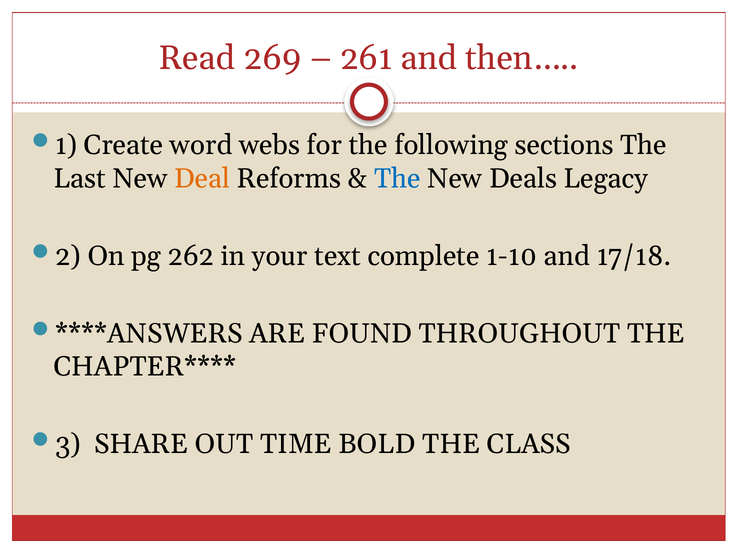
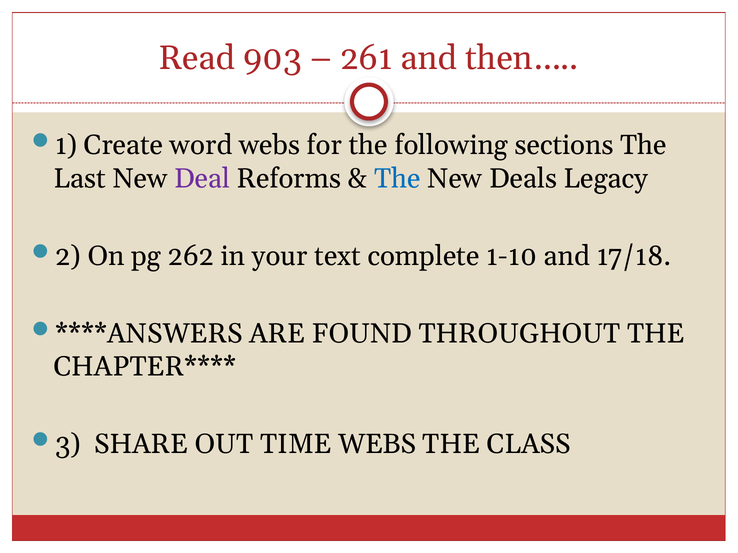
269: 269 -> 903
Deal colour: orange -> purple
TIME BOLD: BOLD -> WEBS
